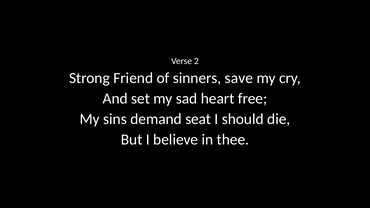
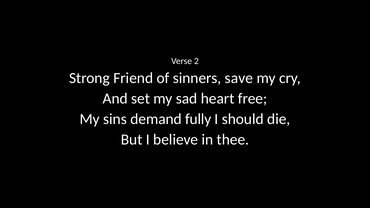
seat: seat -> fully
